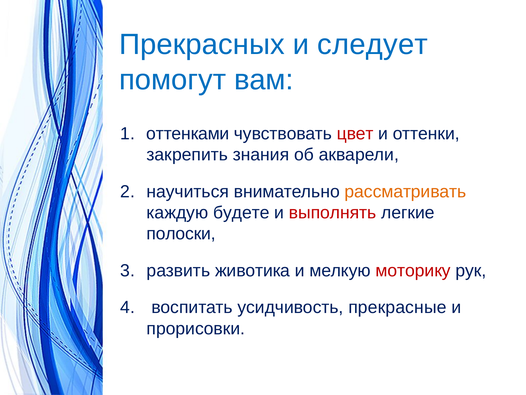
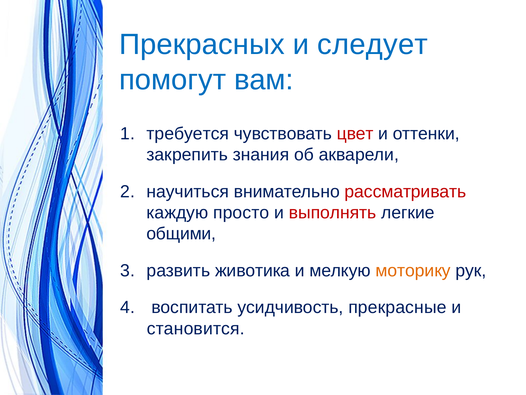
оттенками: оттенками -> требуется
рассматривать colour: orange -> red
будете: будете -> просто
полоски: полоски -> общими
моторику colour: red -> orange
прорисовки: прорисовки -> становится
